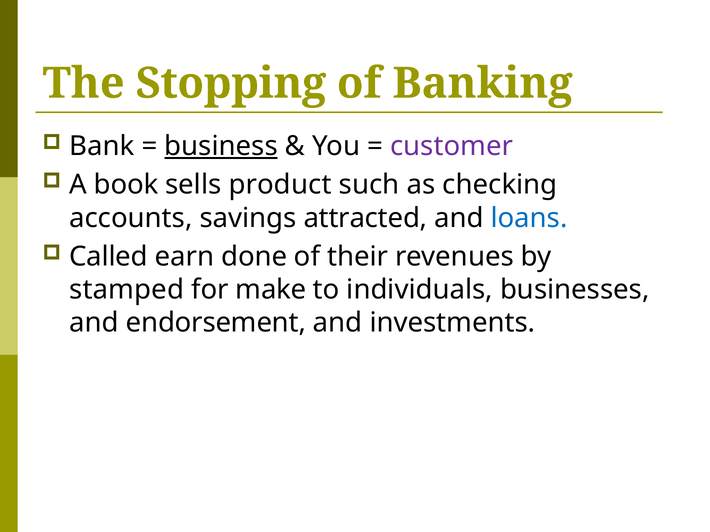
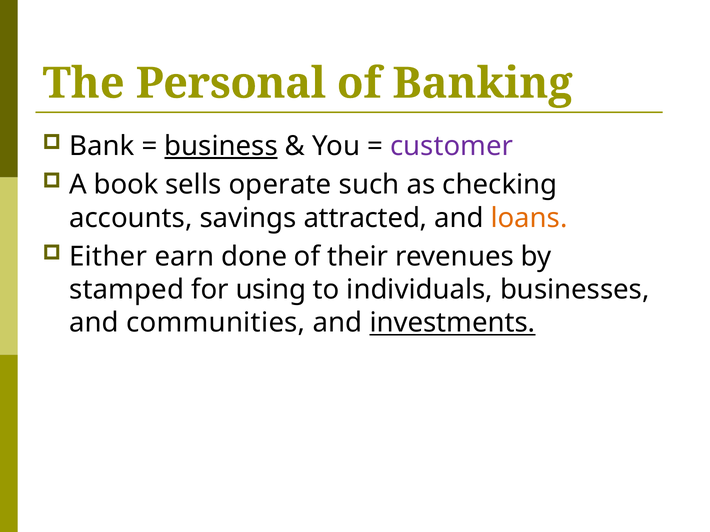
Stopping: Stopping -> Personal
product: product -> operate
loans colour: blue -> orange
Called: Called -> Either
make: make -> using
endorsement: endorsement -> communities
investments underline: none -> present
